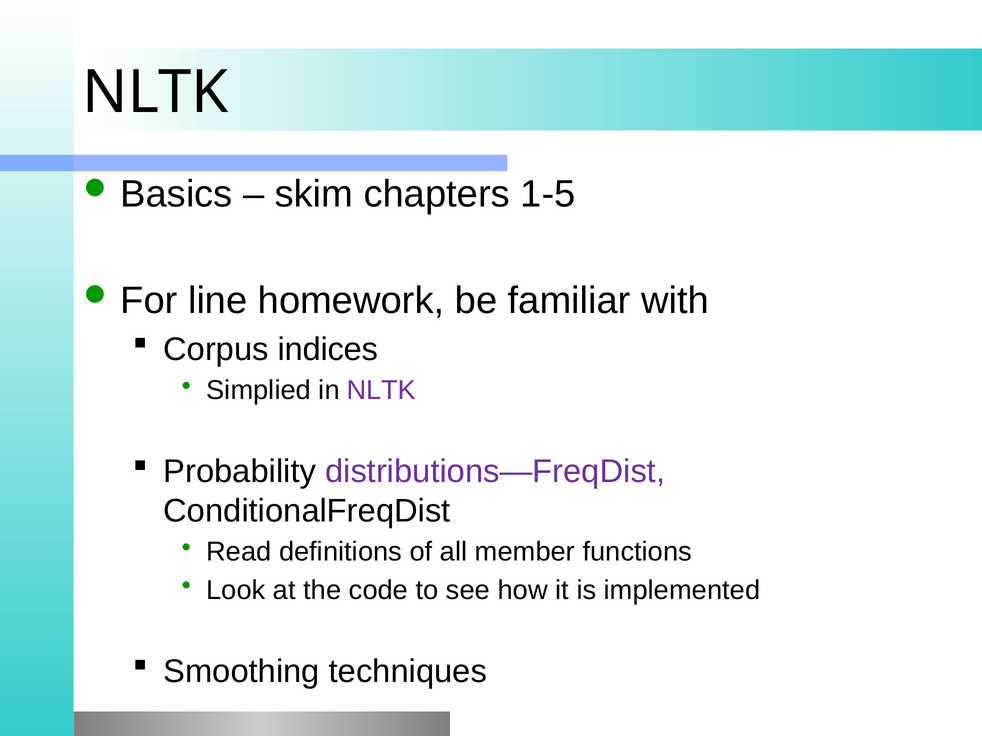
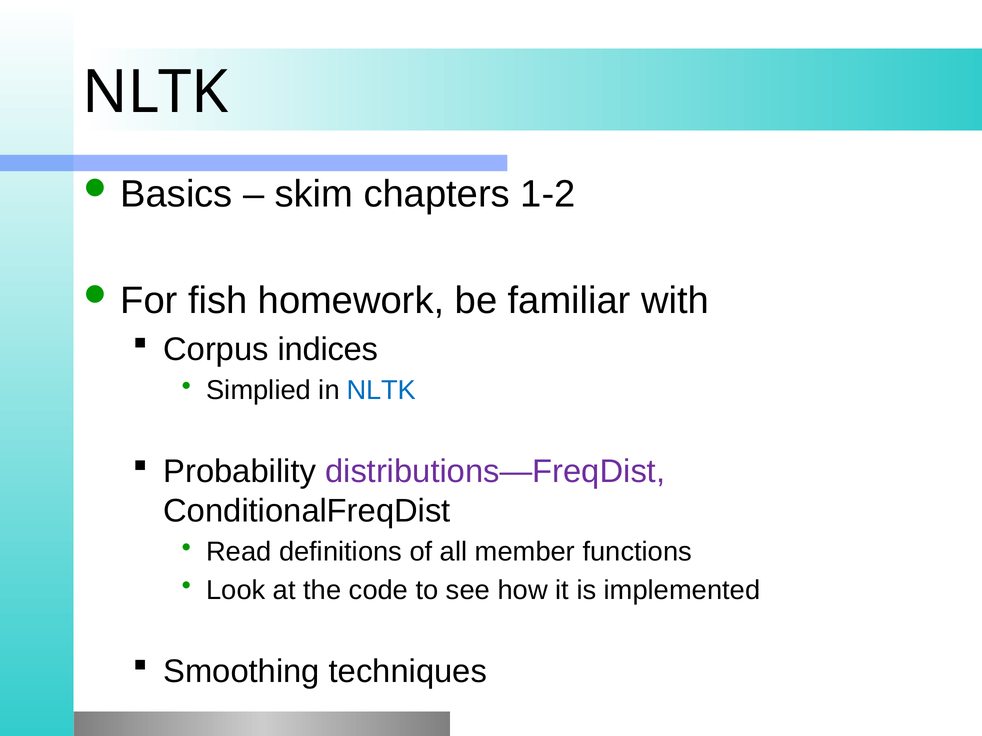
1-5: 1-5 -> 1-2
line: line -> fish
NLTK at (381, 391) colour: purple -> blue
